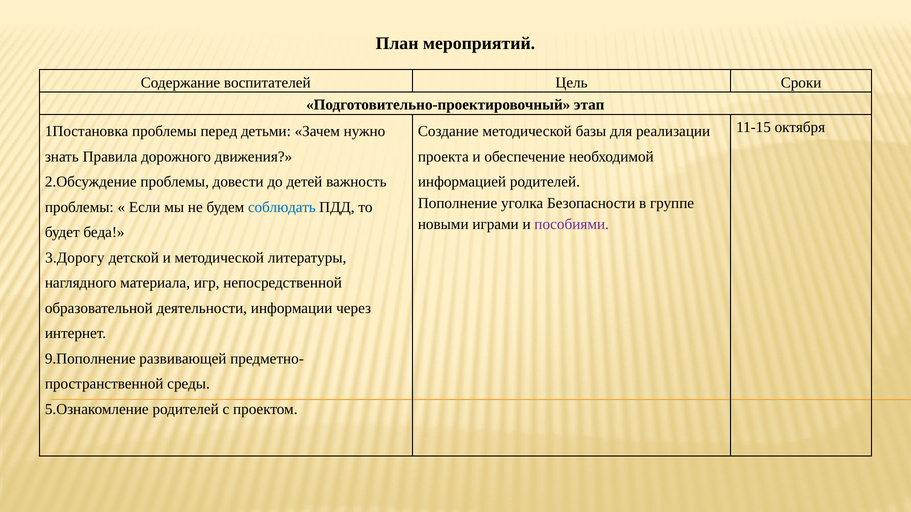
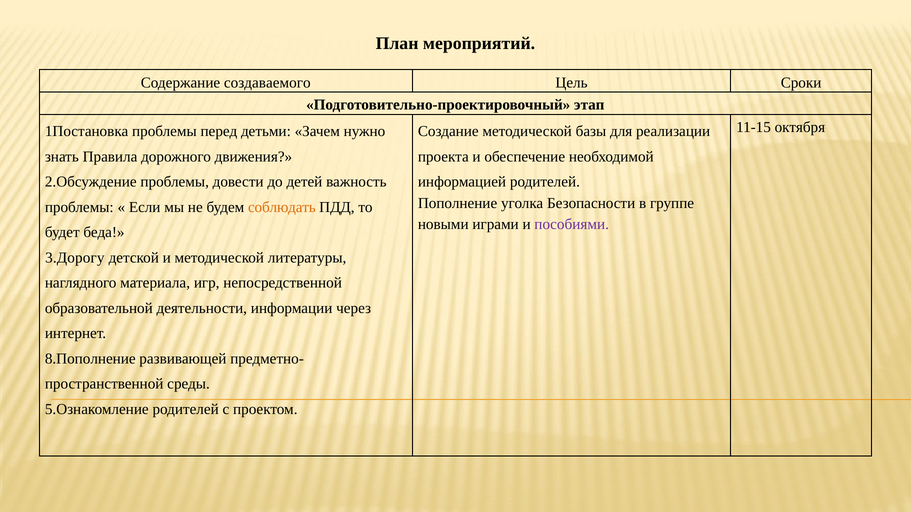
воспитателей: воспитателей -> создаваемого
соблюдать colour: blue -> orange
9.Пополнение: 9.Пополнение -> 8.Пополнение
